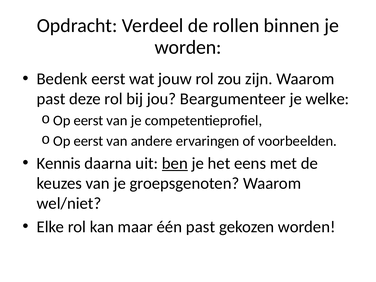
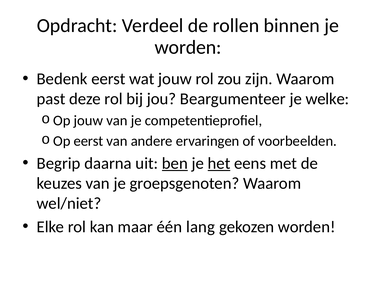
eerst at (88, 121): eerst -> jouw
Kennis: Kennis -> Begrip
het underline: none -> present
één past: past -> lang
